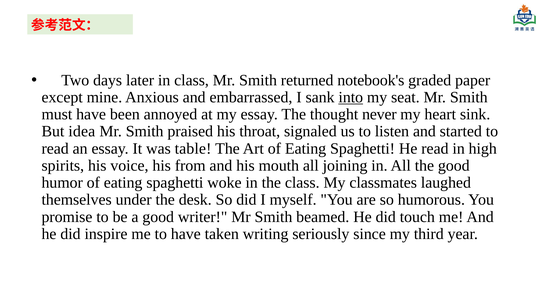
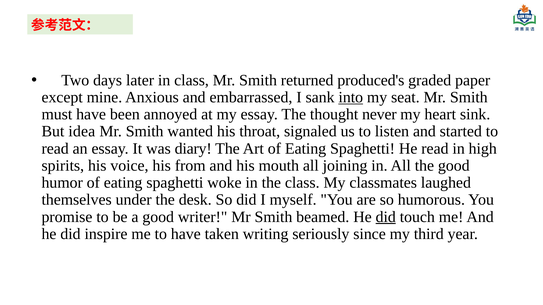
notebook's: notebook's -> produced's
praised: praised -> wanted
table: table -> diary
did at (386, 217) underline: none -> present
